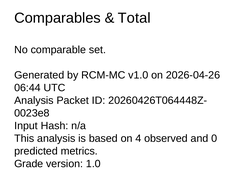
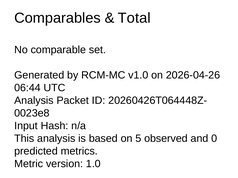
4: 4 -> 5
Grade: Grade -> Metric
